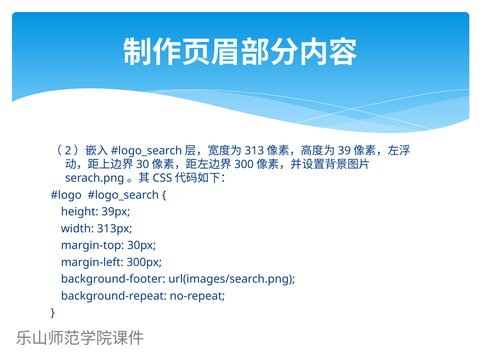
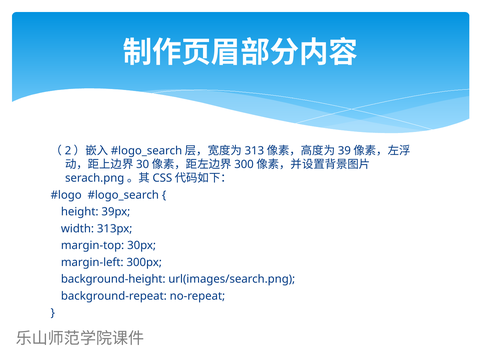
background-footer: background-footer -> background-height
